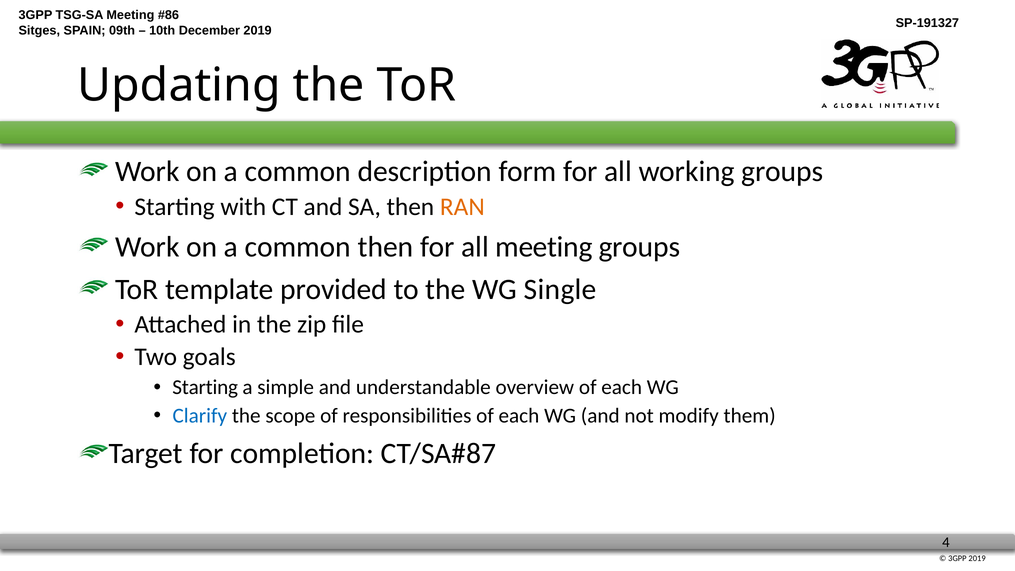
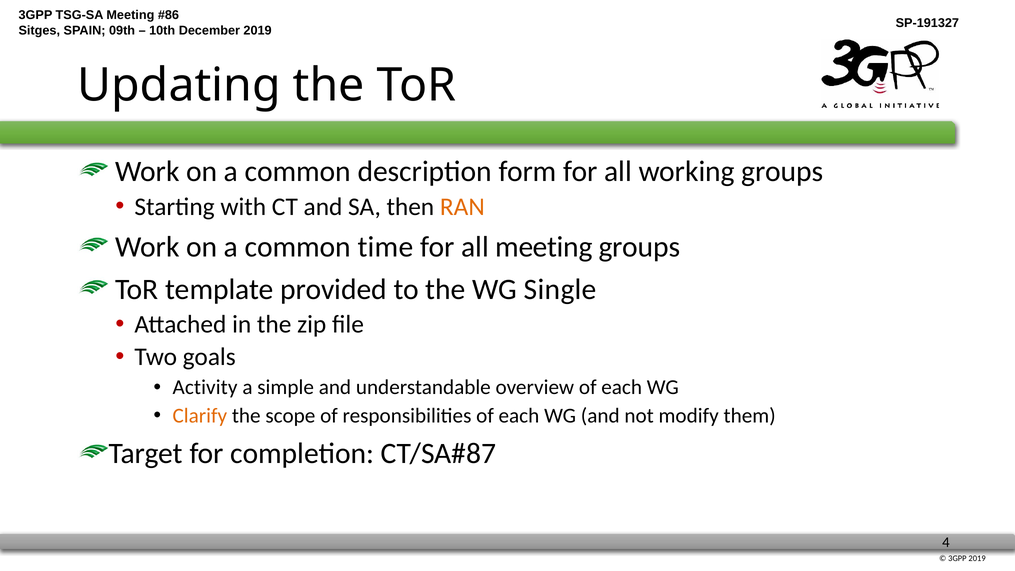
common then: then -> time
Starting at (205, 387): Starting -> Activity
Clarify colour: blue -> orange
